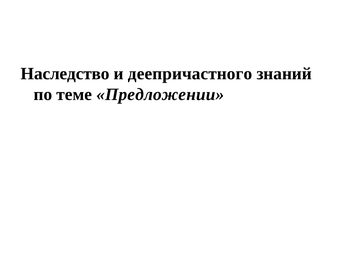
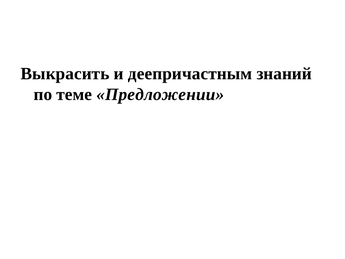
Наследство: Наследство -> Выкрасить
деепричастного: деепричастного -> деепричастным
